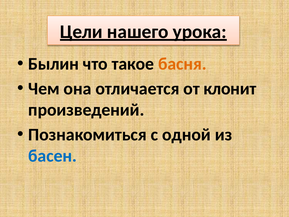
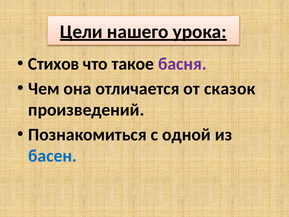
Былин: Былин -> Стихов
басня colour: orange -> purple
клонит: клонит -> сказок
